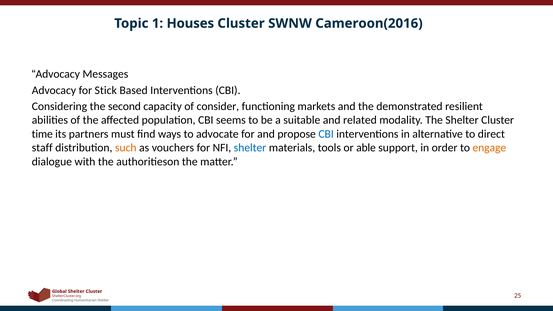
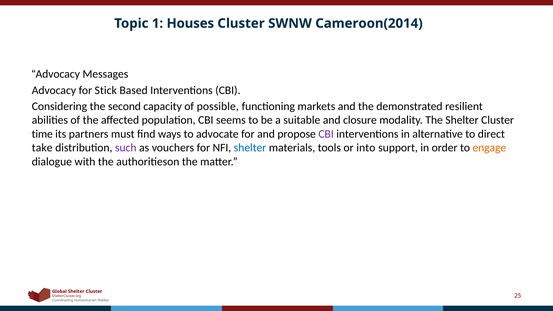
Cameroon(2016: Cameroon(2016 -> Cameroon(2014
consider: consider -> possible
related: related -> closure
CBI at (326, 134) colour: blue -> purple
staff: staff -> take
such colour: orange -> purple
able: able -> into
